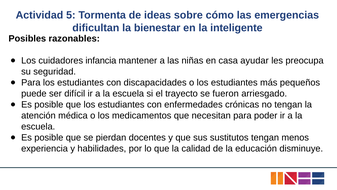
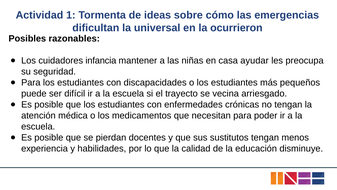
5: 5 -> 1
bienestar: bienestar -> universal
inteligente: inteligente -> ocurrieron
fueron: fueron -> vecina
